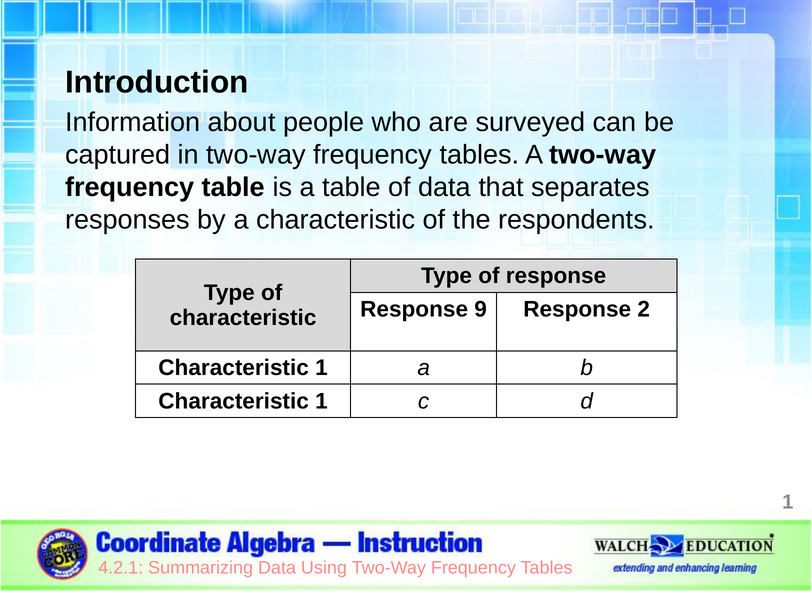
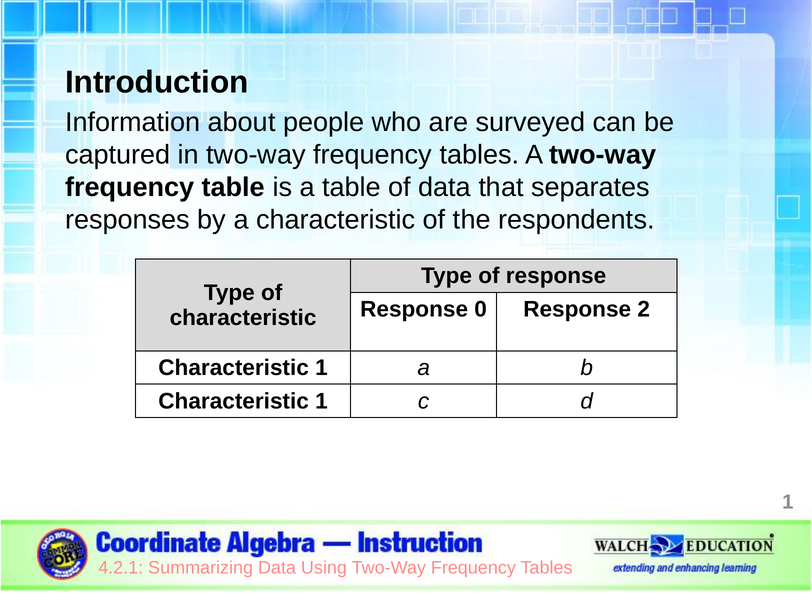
9: 9 -> 0
